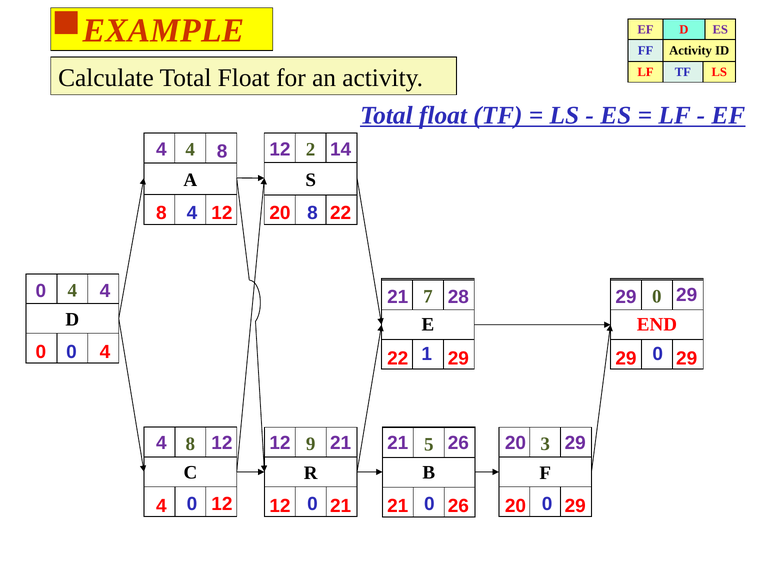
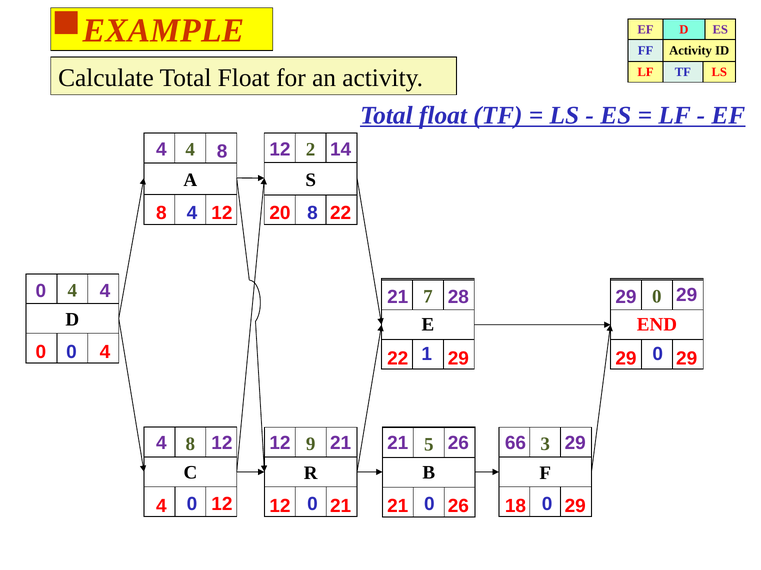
20 at (515, 443): 20 -> 66
20 at (515, 507): 20 -> 18
